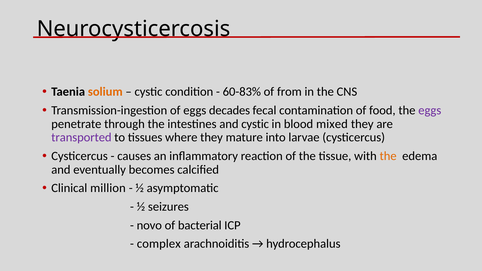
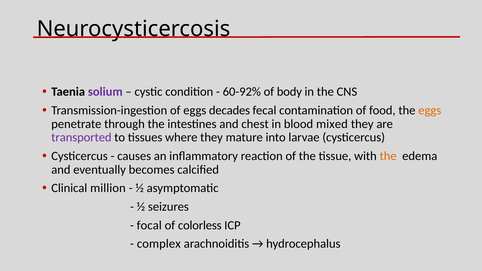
solium colour: orange -> purple
60-83%: 60-83% -> 60-92%
from: from -> body
eggs at (430, 110) colour: purple -> orange
and cystic: cystic -> chest
novo: novo -> focal
bacterial: bacterial -> colorless
